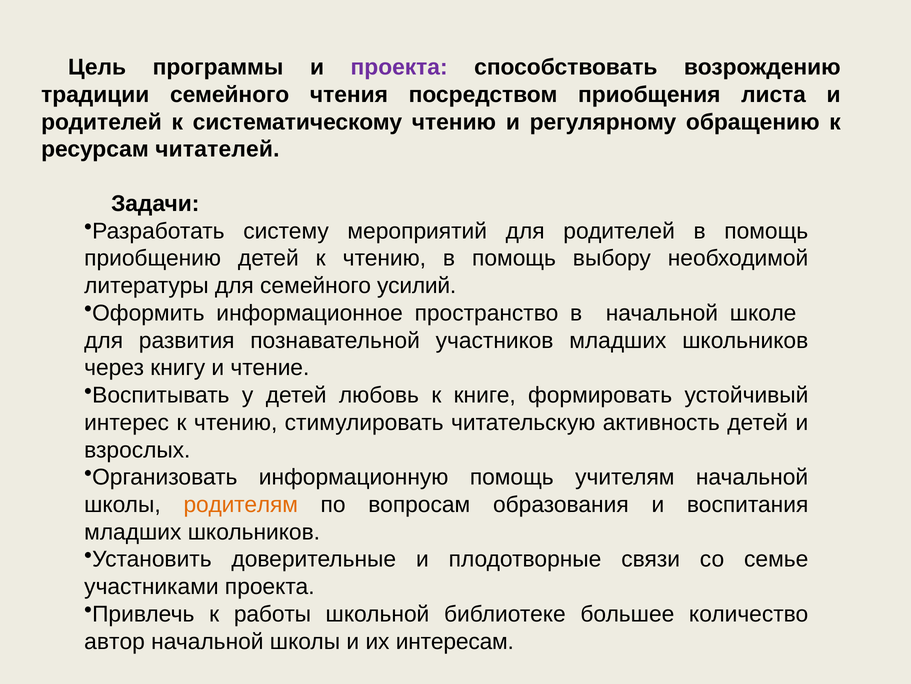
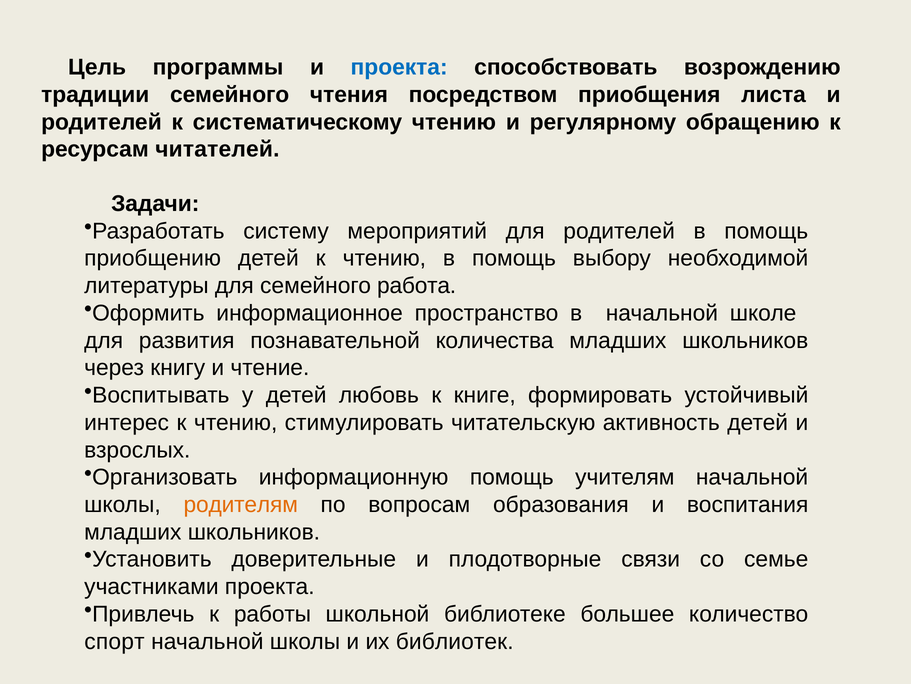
проекта at (399, 67) colour: purple -> blue
усилий: усилий -> работа
участников: участников -> количества
автор: автор -> спорт
интересам: интересам -> библиотек
